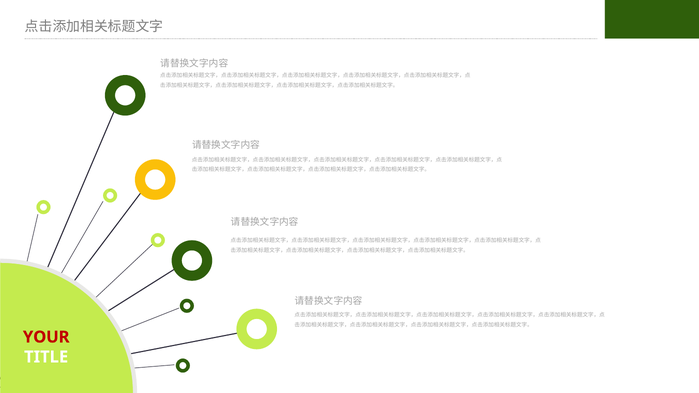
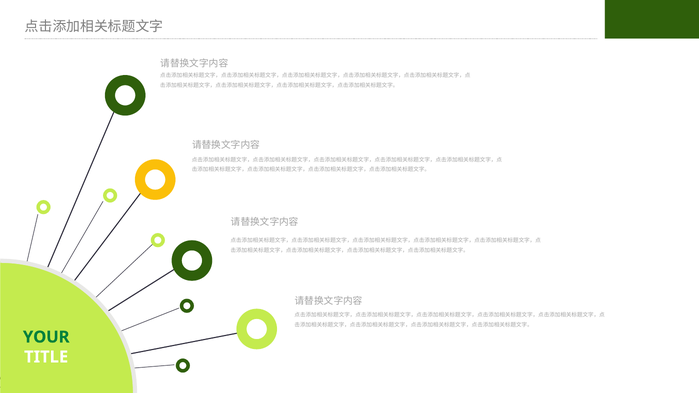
YOUR colour: red -> green
